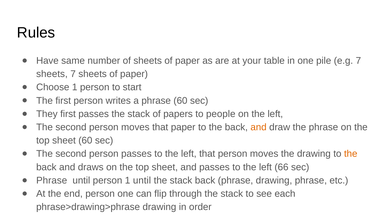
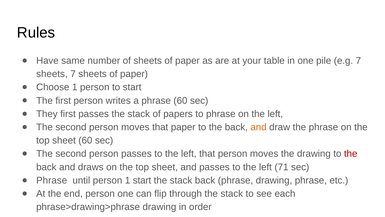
to people: people -> phrase
the at (351, 153) colour: orange -> red
66: 66 -> 71
1 until: until -> start
